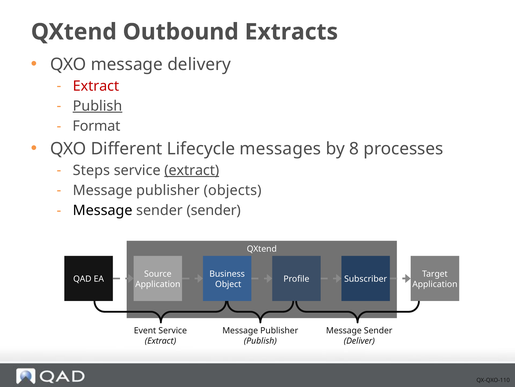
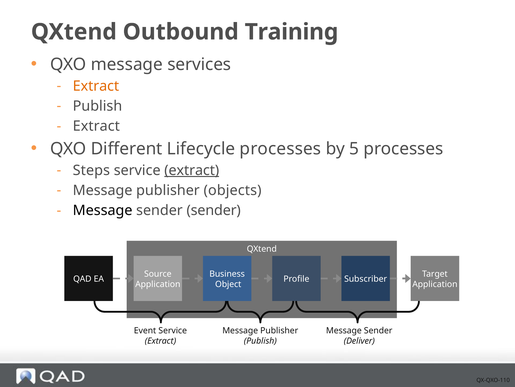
Extracts: Extracts -> Training
delivery: delivery -> services
Extract at (96, 86) colour: red -> orange
Publish at (97, 106) underline: present -> none
Format at (96, 126): Format -> Extract
Lifecycle messages: messages -> processes
8: 8 -> 5
